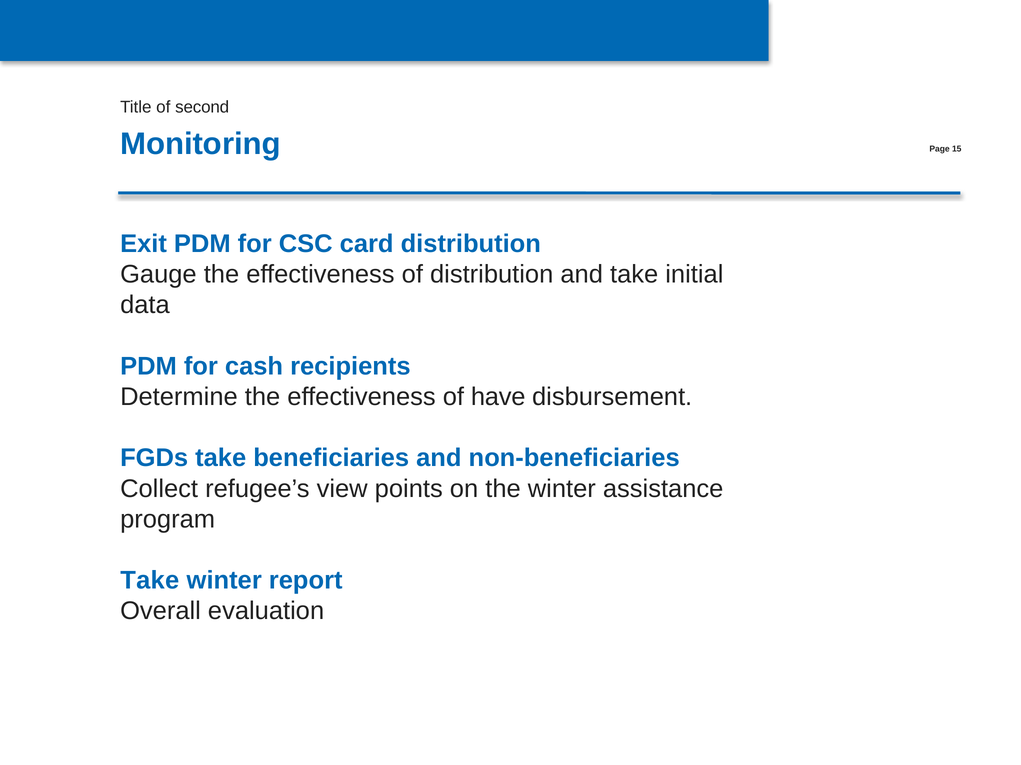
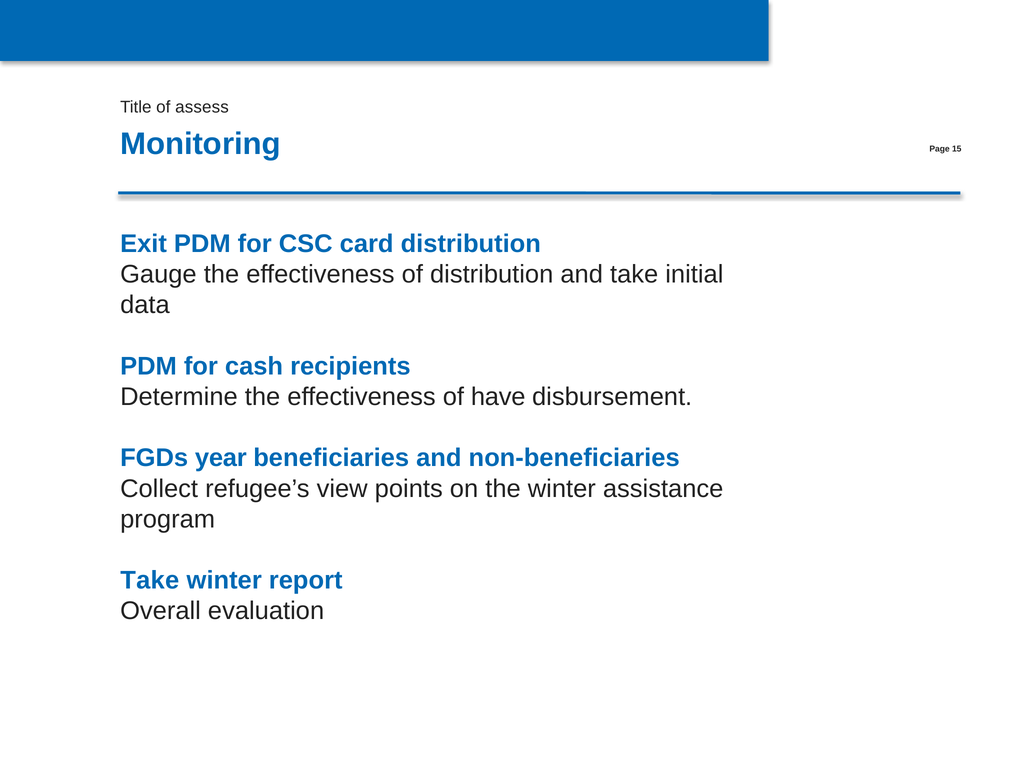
second: second -> assess
FGDs take: take -> year
